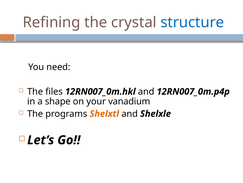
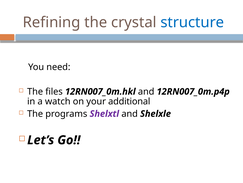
shape: shape -> watch
vanadium: vanadium -> additional
Shelxtl colour: orange -> purple
